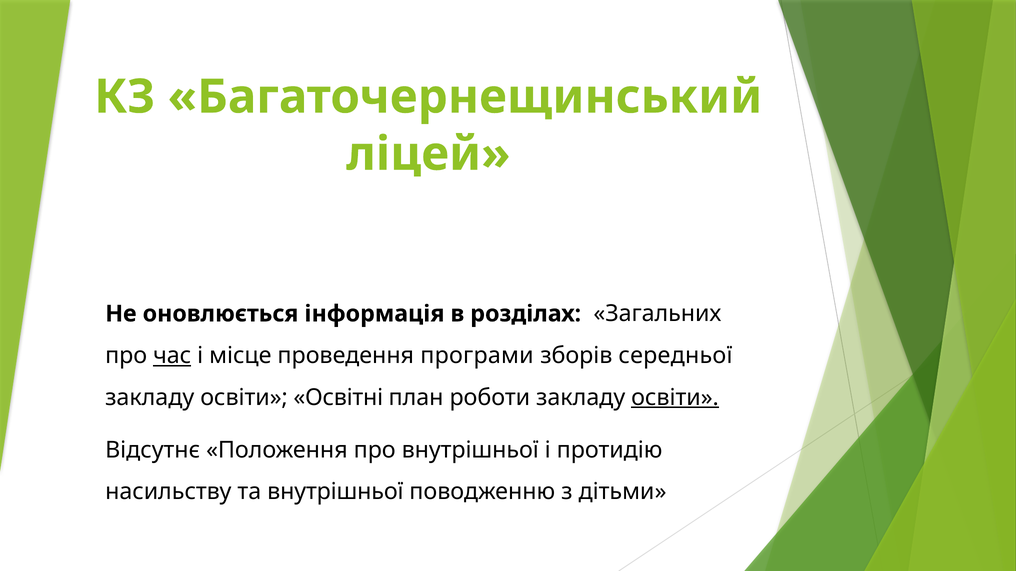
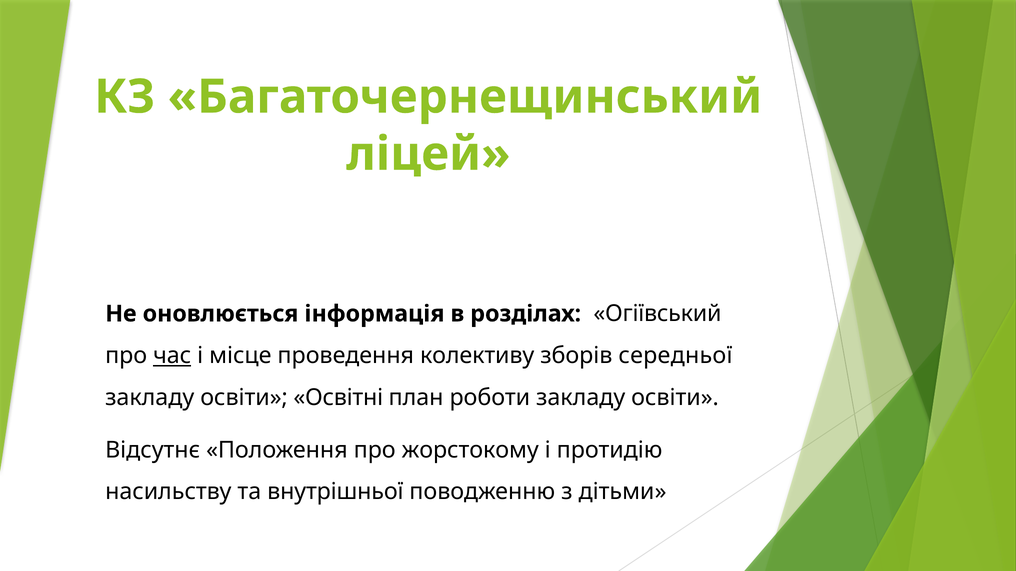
Загальних: Загальних -> Огіївський
програми: програми -> колективу
освіти at (675, 398) underline: present -> none
про внутрішньої: внутрішньої -> жорстокому
